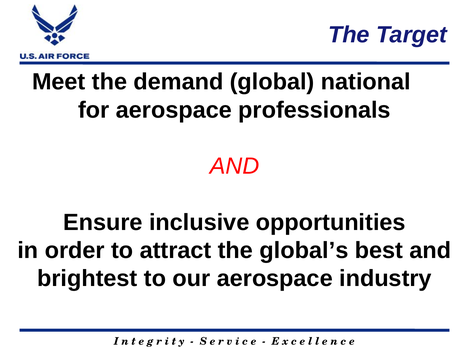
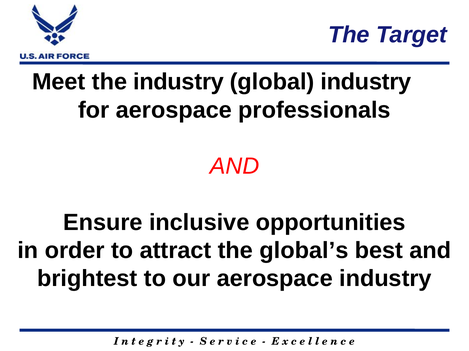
the demand: demand -> industry
global national: national -> industry
